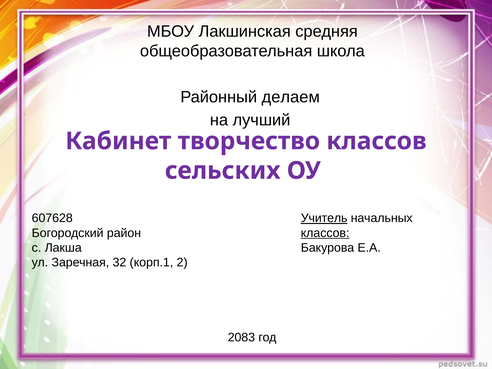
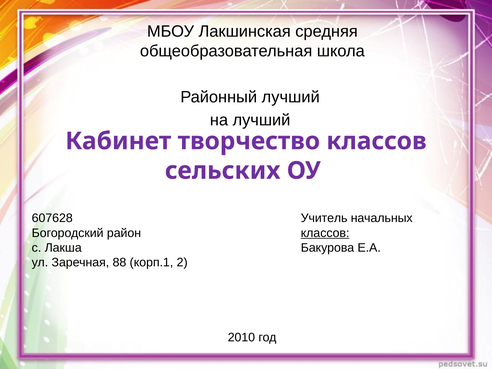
Районный делаем: делаем -> лучший
Учитель underline: present -> none
32: 32 -> 88
2083: 2083 -> 2010
